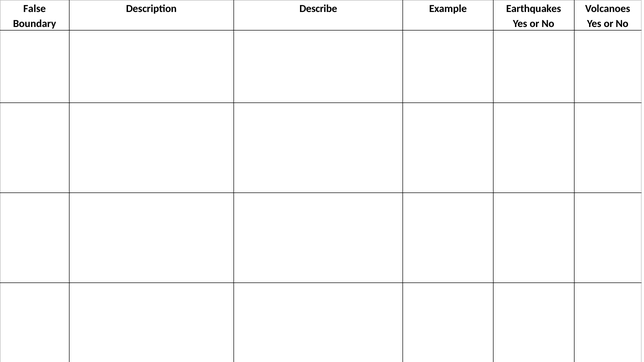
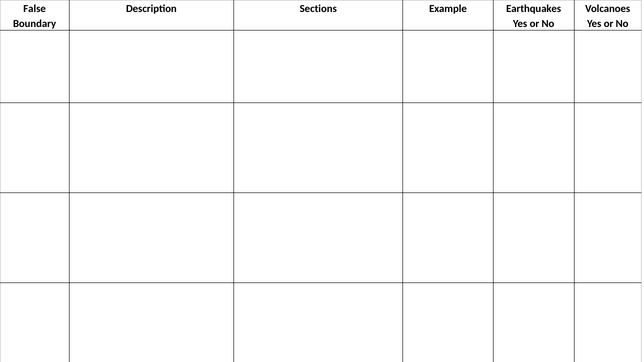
Describe: Describe -> Sections
